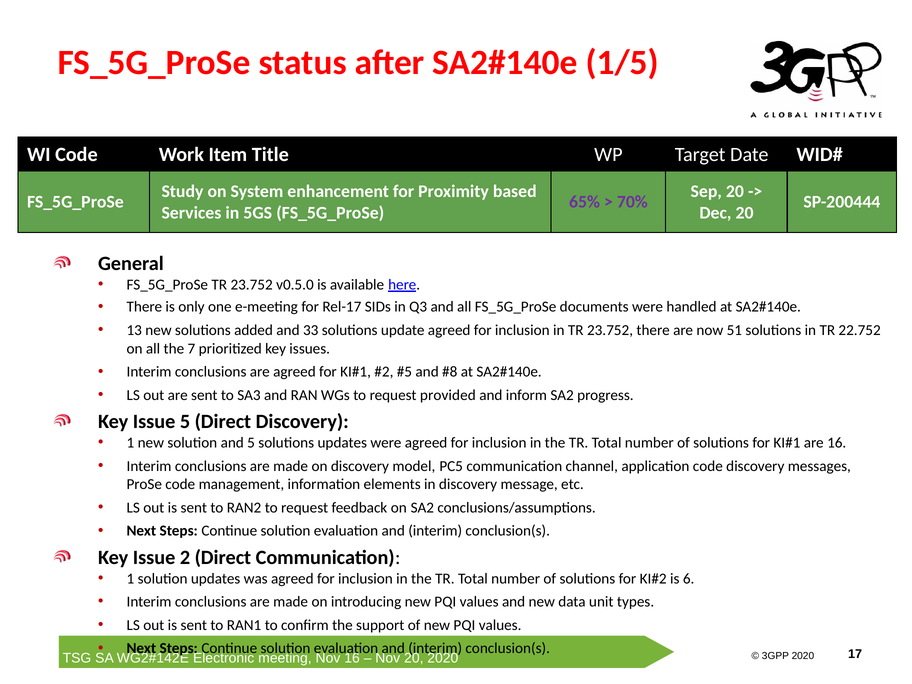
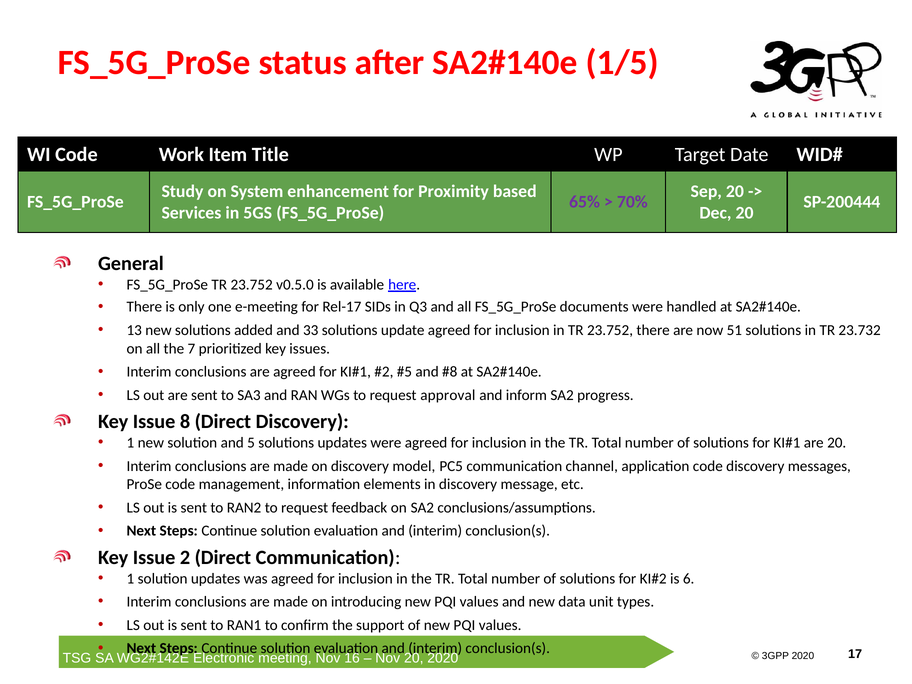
22.752: 22.752 -> 23.732
provided: provided -> approval
Issue 5: 5 -> 8
are 16: 16 -> 20
